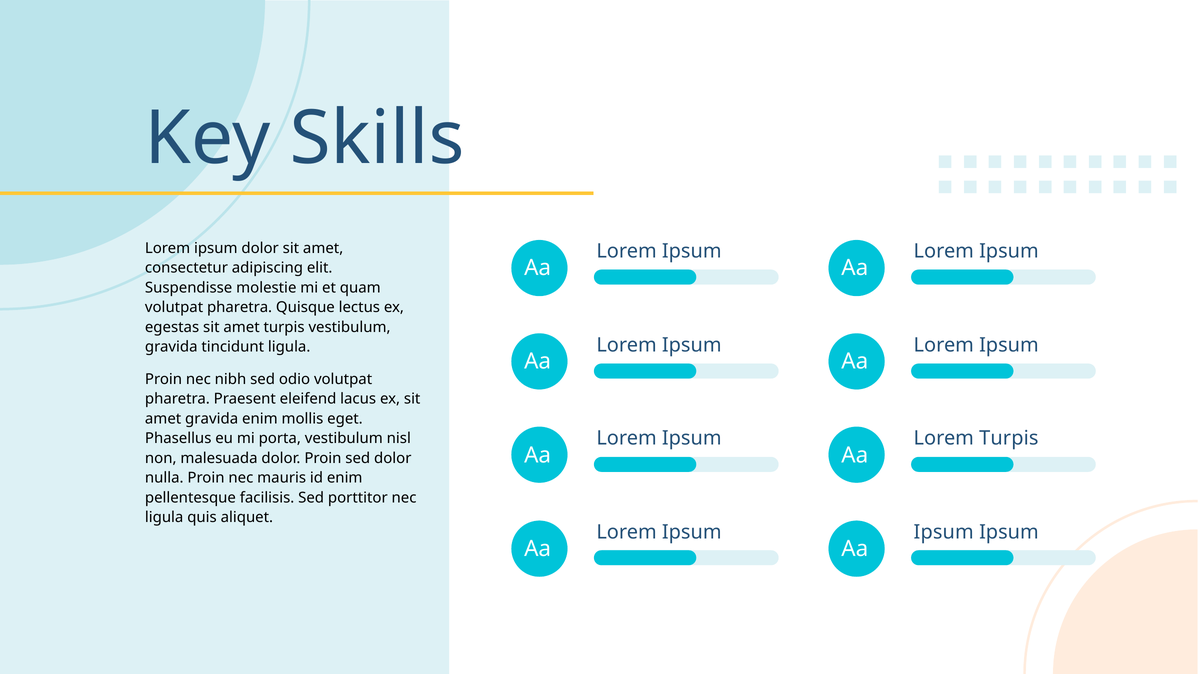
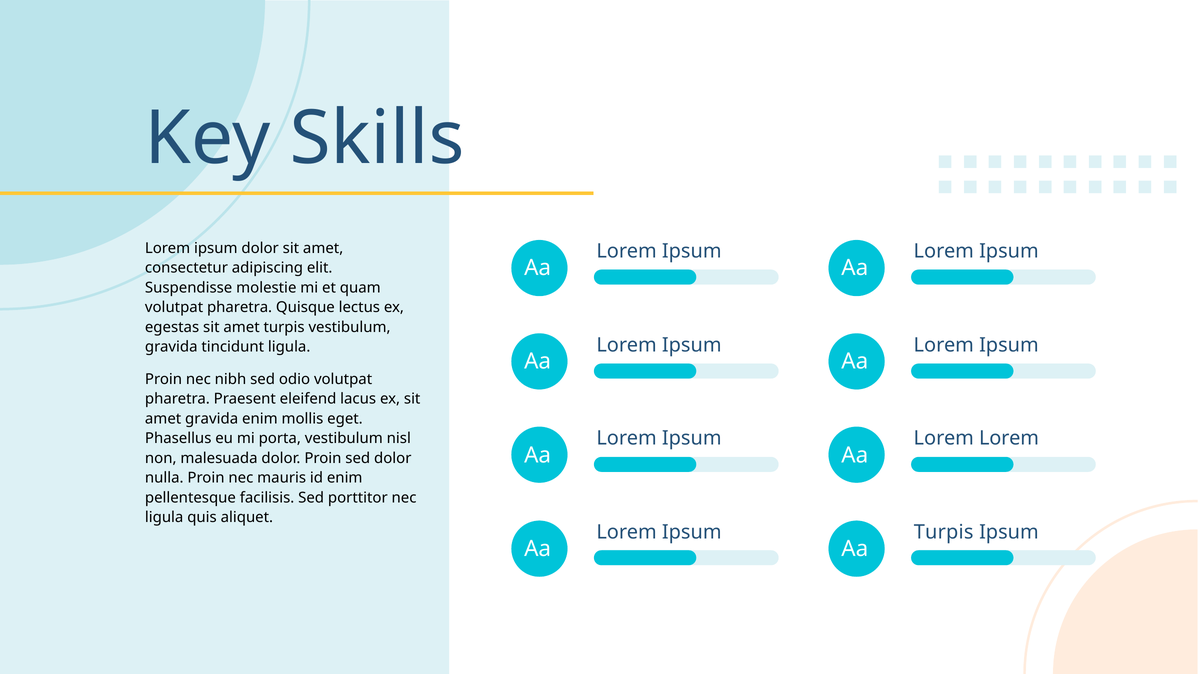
Lorem Turpis: Turpis -> Lorem
Ipsum at (944, 532): Ipsum -> Turpis
